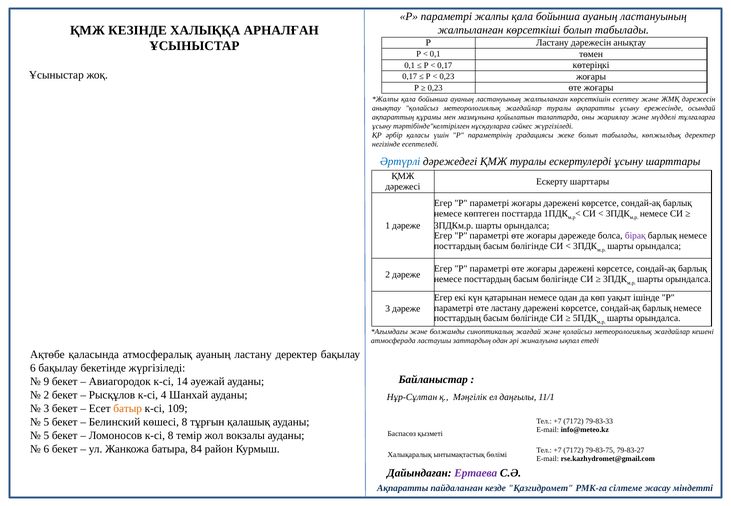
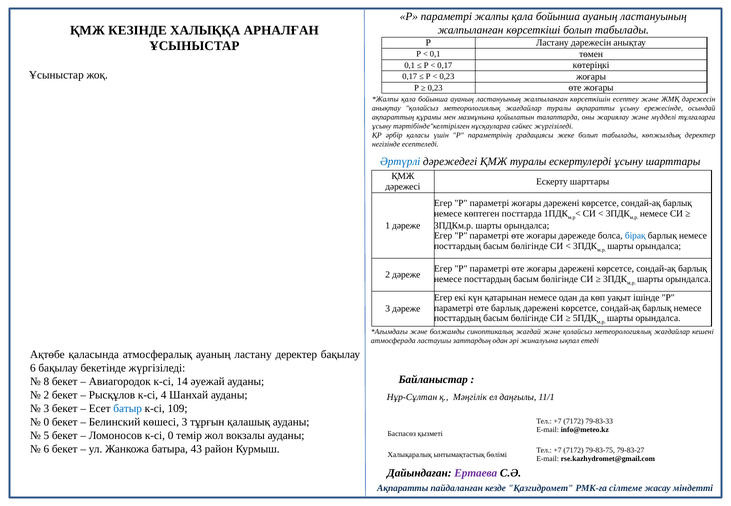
бірақ colour: purple -> blue
өте ластану: ластану -> барлық
9: 9 -> 8
батыр colour: orange -> blue
5 at (46, 422): 5 -> 0
көшесі 8: 8 -> 3
к-сі 8: 8 -> 0
84: 84 -> 43
